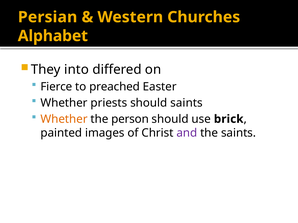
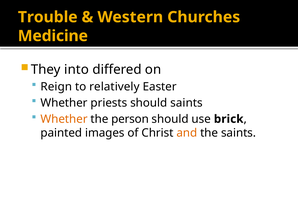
Persian: Persian -> Trouble
Alphabet: Alphabet -> Medicine
Fierce: Fierce -> Reign
preached: preached -> relatively
and colour: purple -> orange
